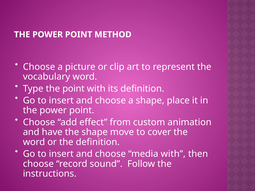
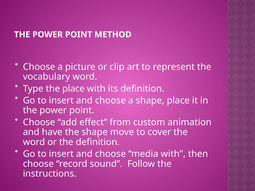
the point: point -> place
